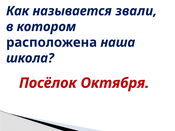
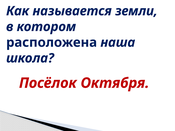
звали: звали -> земли
